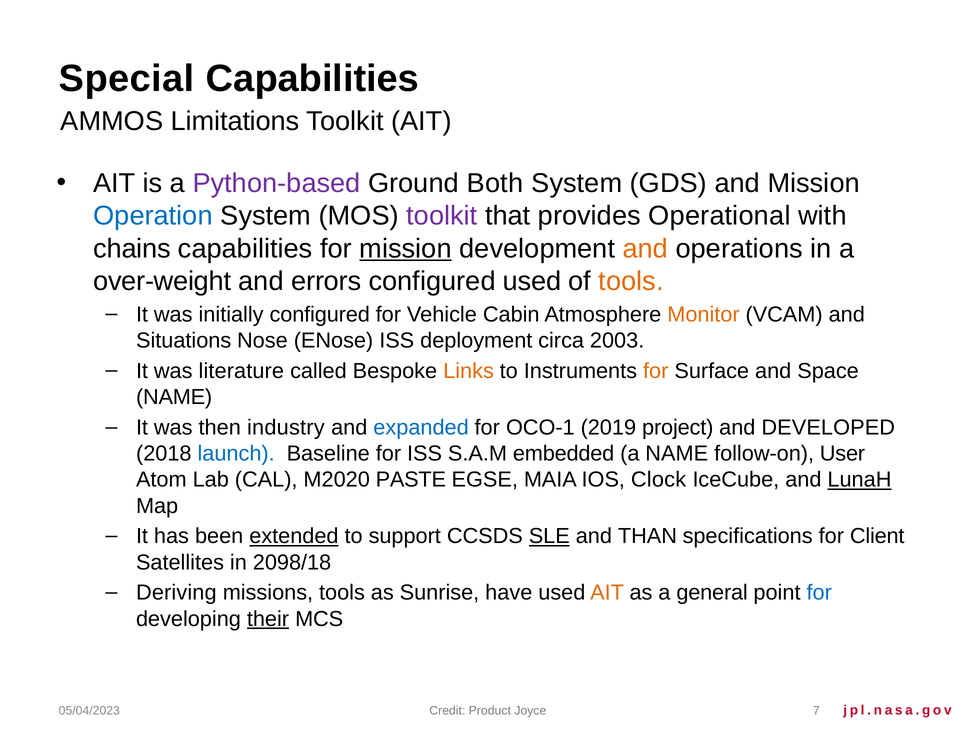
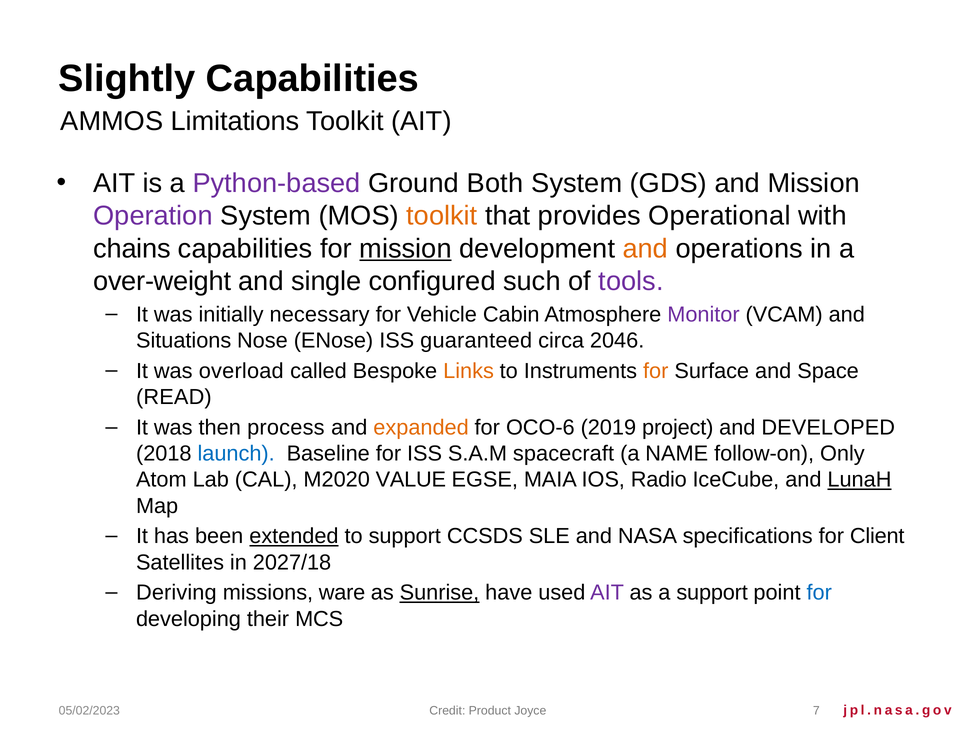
Special: Special -> Slightly
Operation colour: blue -> purple
toolkit at (442, 216) colour: purple -> orange
errors: errors -> single
configured used: used -> such
tools at (631, 281) colour: orange -> purple
initially configured: configured -> necessary
Monitor colour: orange -> purple
deployment: deployment -> guaranteed
2003: 2003 -> 2046
literature: literature -> overload
NAME at (174, 397): NAME -> READ
industry: industry -> process
expanded colour: blue -> orange
OCO-1: OCO-1 -> OCO-6
embedded: embedded -> spacecraft
User: User -> Only
PASTE: PASTE -> VALUE
Clock: Clock -> Radio
SLE underline: present -> none
THAN: THAN -> NASA
2098/18: 2098/18 -> 2027/18
missions tools: tools -> ware
Sunrise underline: none -> present
AIT at (607, 593) colour: orange -> purple
a general: general -> support
their underline: present -> none
05/04/2023: 05/04/2023 -> 05/02/2023
